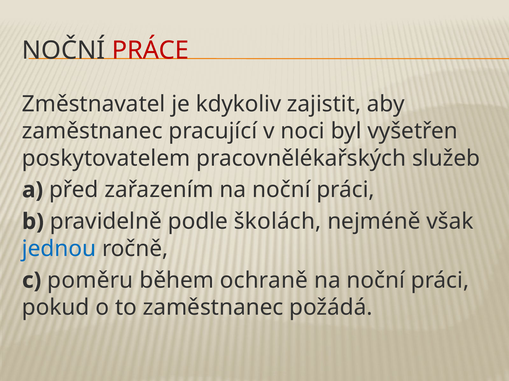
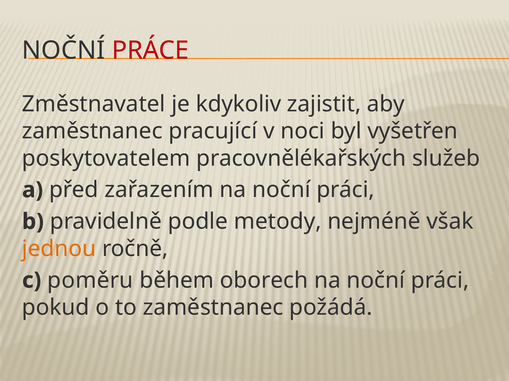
školách: školách -> metody
jednou colour: blue -> orange
ochraně: ochraně -> oborech
